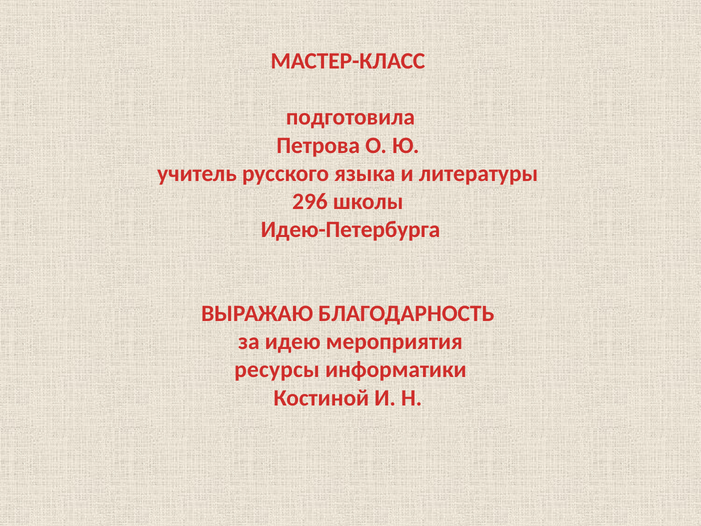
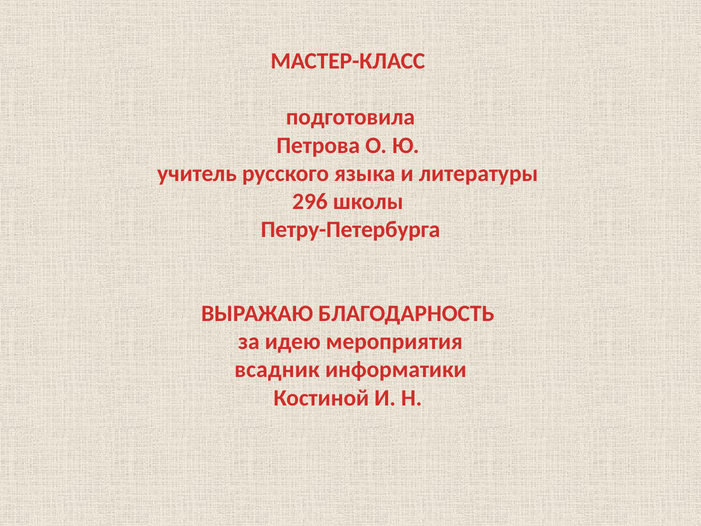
Идею-Петербурга: Идею-Петербурга -> Петру-Петербурга
ресурсы: ресурсы -> всадник
